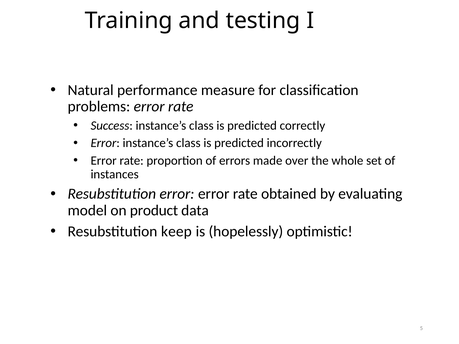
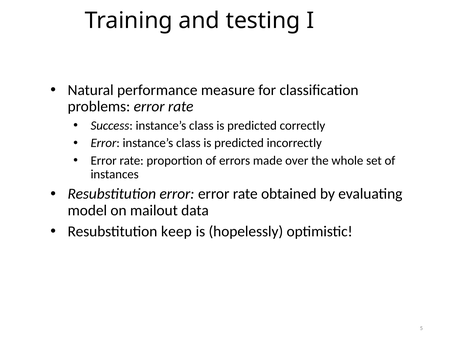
product: product -> mailout
